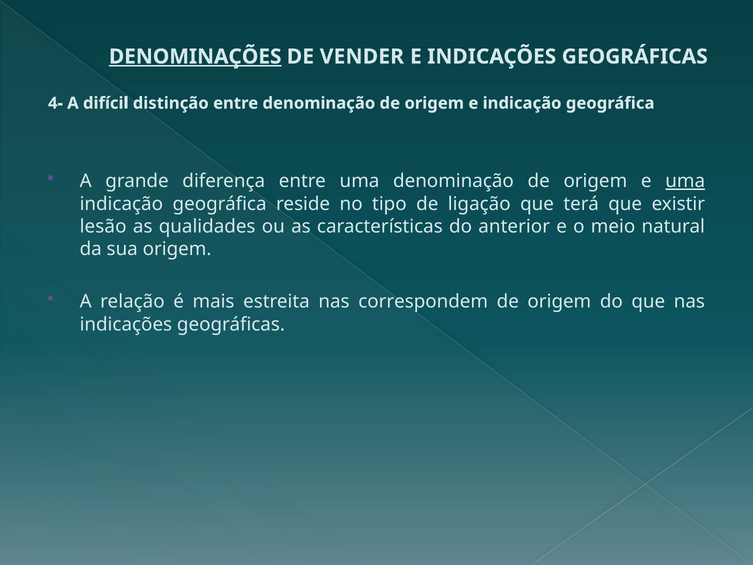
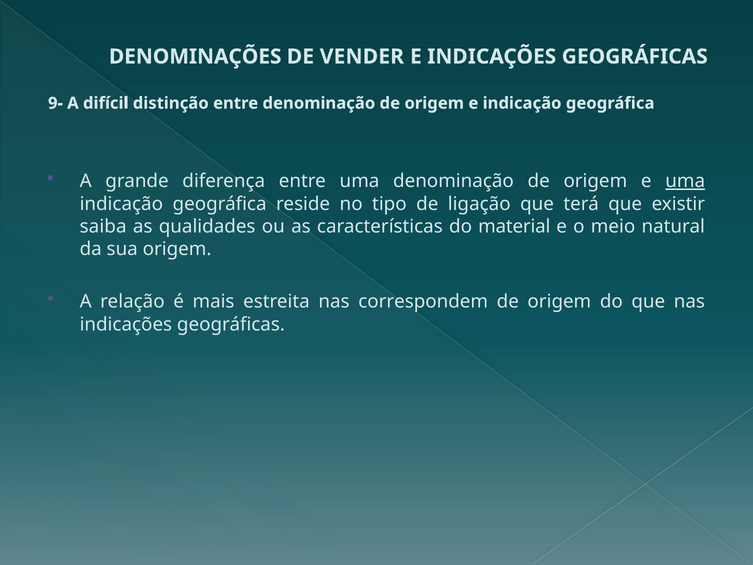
DENOMINAÇÕES underline: present -> none
4-: 4- -> 9-
lesão: lesão -> saiba
anterior: anterior -> material
